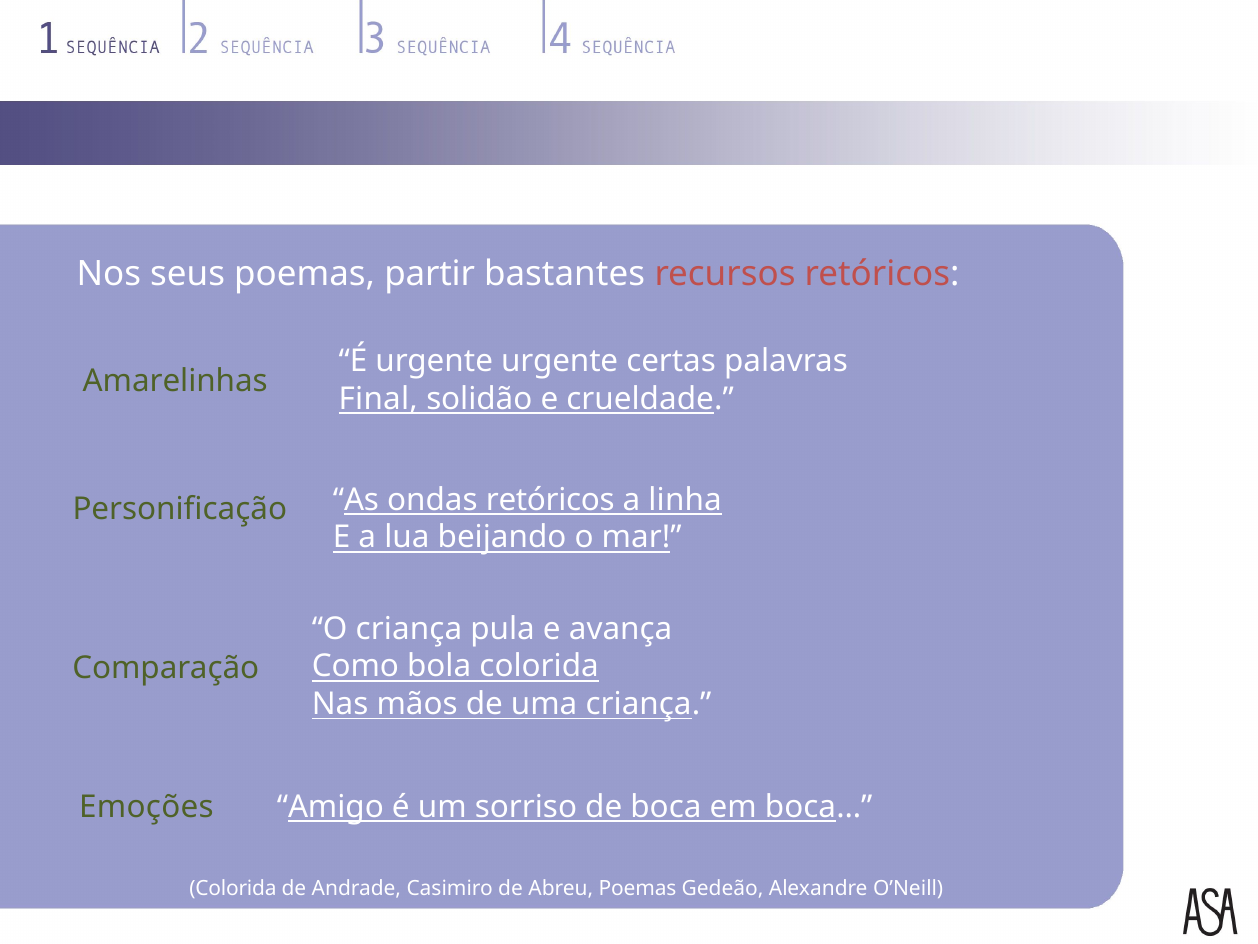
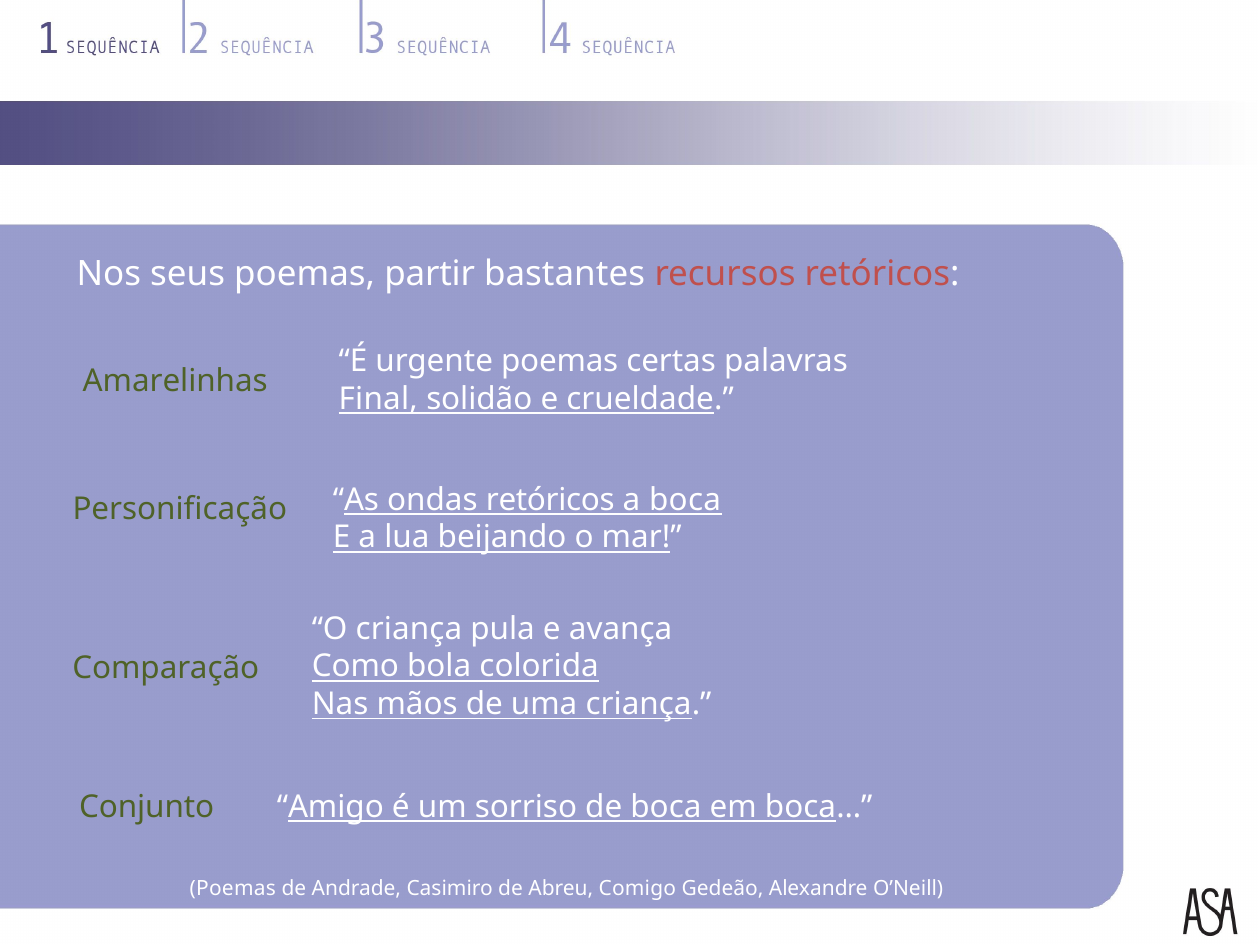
urgente urgente: urgente -> poemas
a linha: linha -> boca
Emoções: Emoções -> Conjunto
Colorida at (233, 888): Colorida -> Poemas
Abreu Poemas: Poemas -> Comigo
